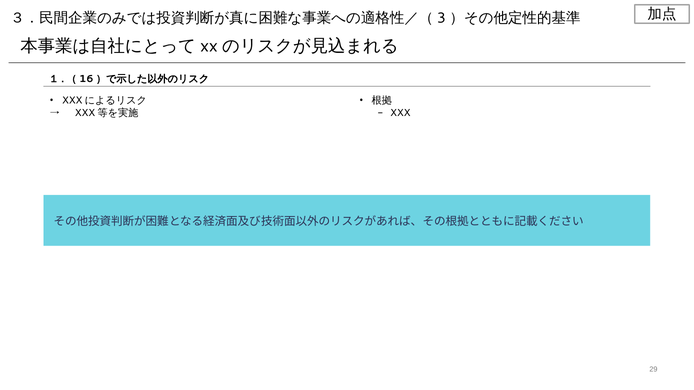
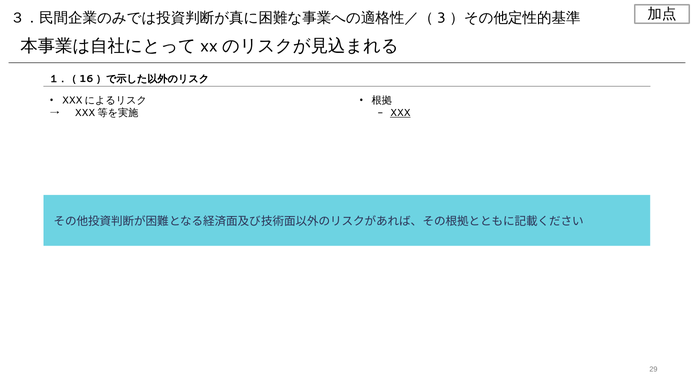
XXX underline: none -> present
